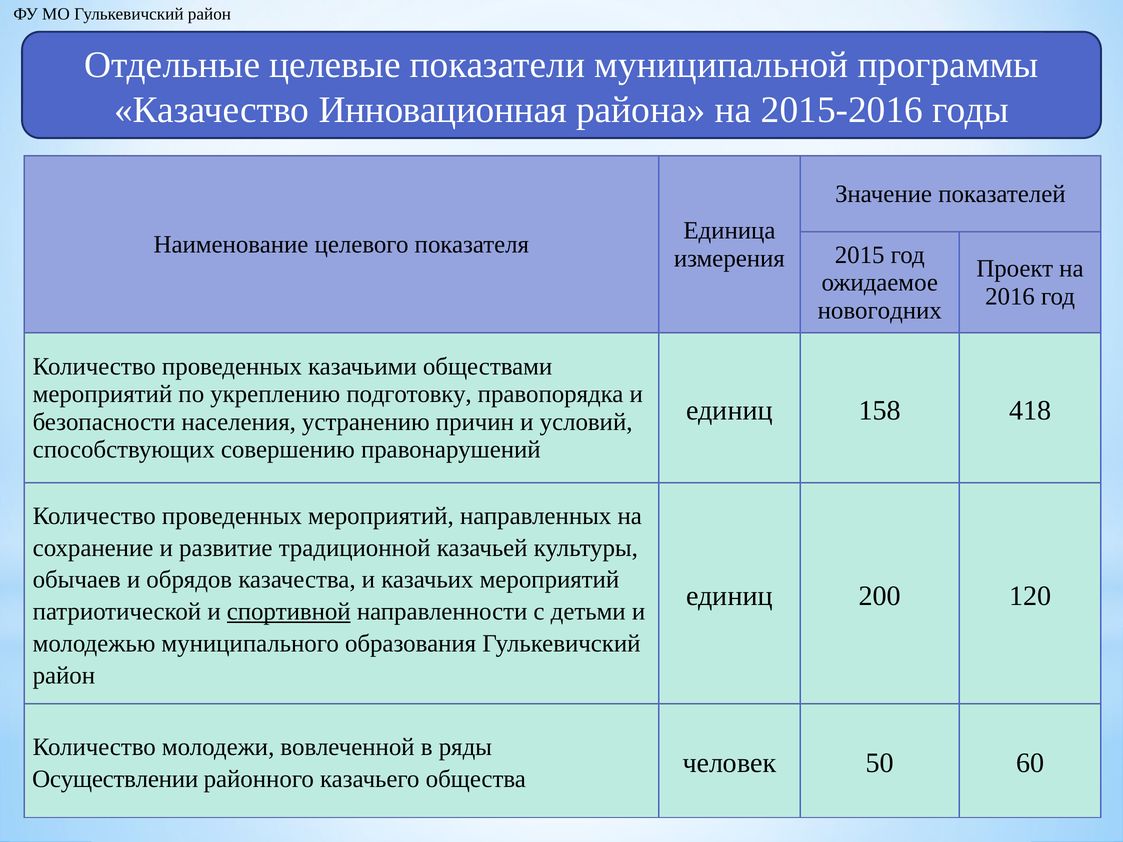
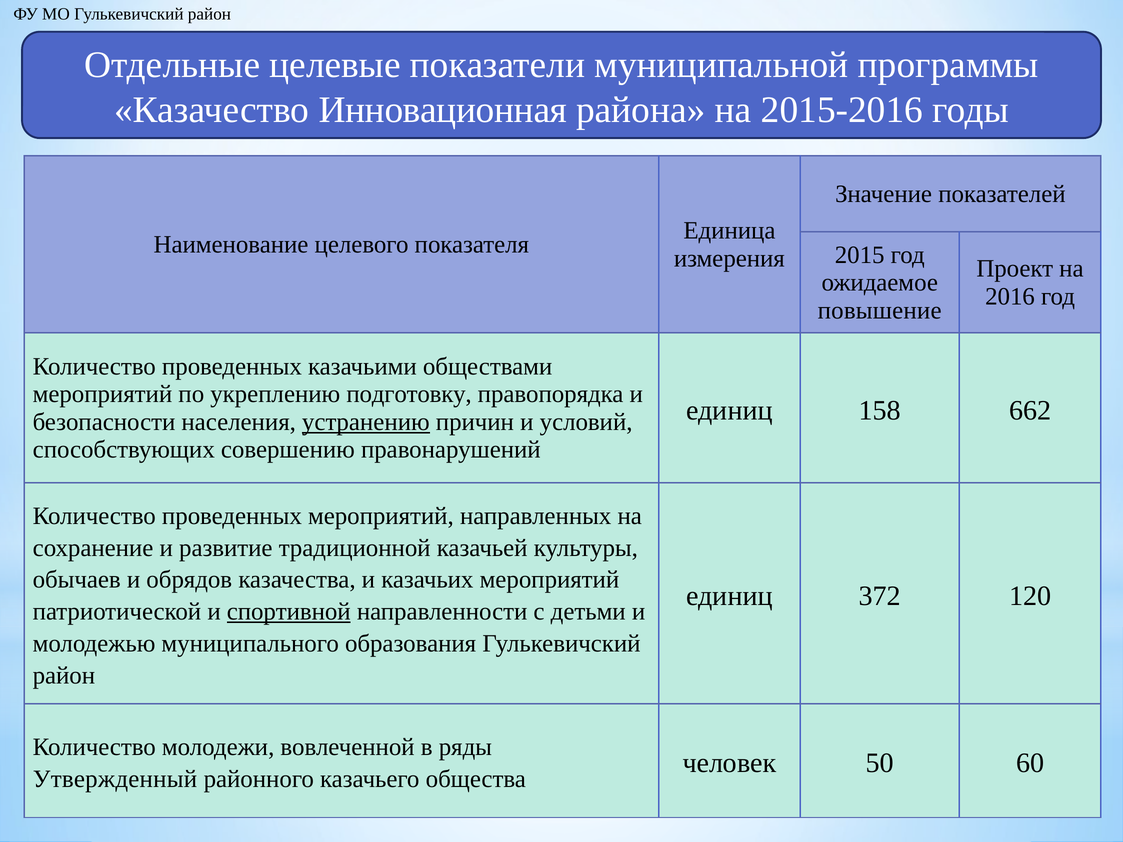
новогодних: новогодних -> повышение
418: 418 -> 662
устранению underline: none -> present
200: 200 -> 372
Осуществлении: Осуществлении -> Утвержденный
